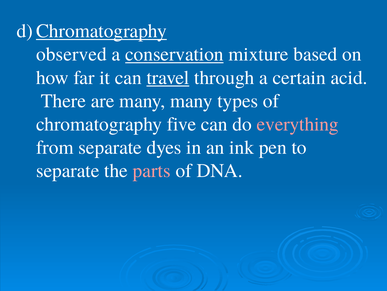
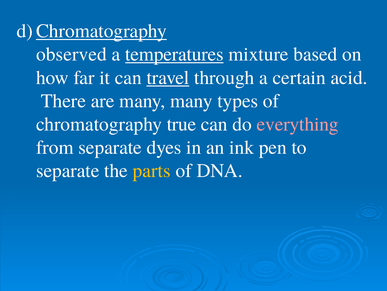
conservation: conservation -> temperatures
five: five -> true
parts colour: pink -> yellow
